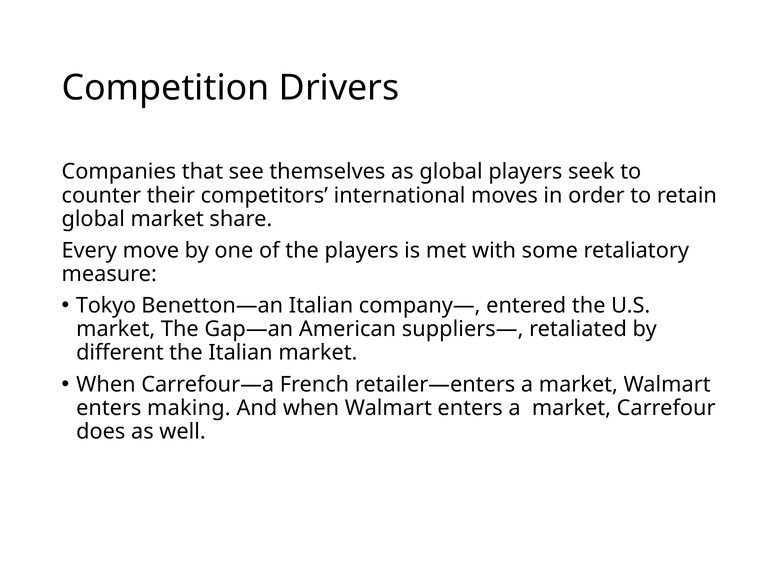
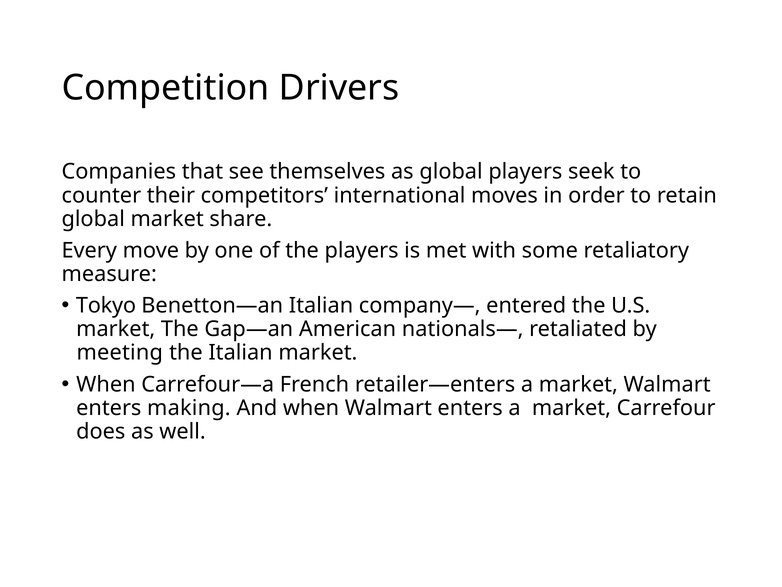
suppliers—: suppliers— -> nationals—
different: different -> meeting
